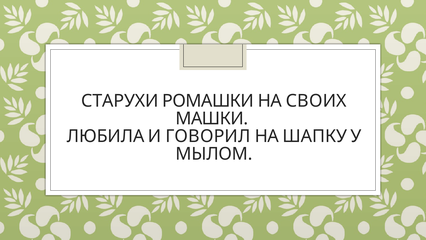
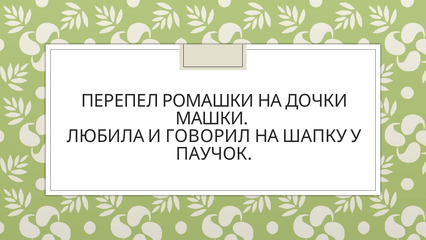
СТАРУХИ: СТАРУХИ -> ПЕРЕПЕЛ
СВОИХ: СВОИХ -> ДОЧКИ
МЫЛОМ: МЫЛОМ -> ПАУЧОК
